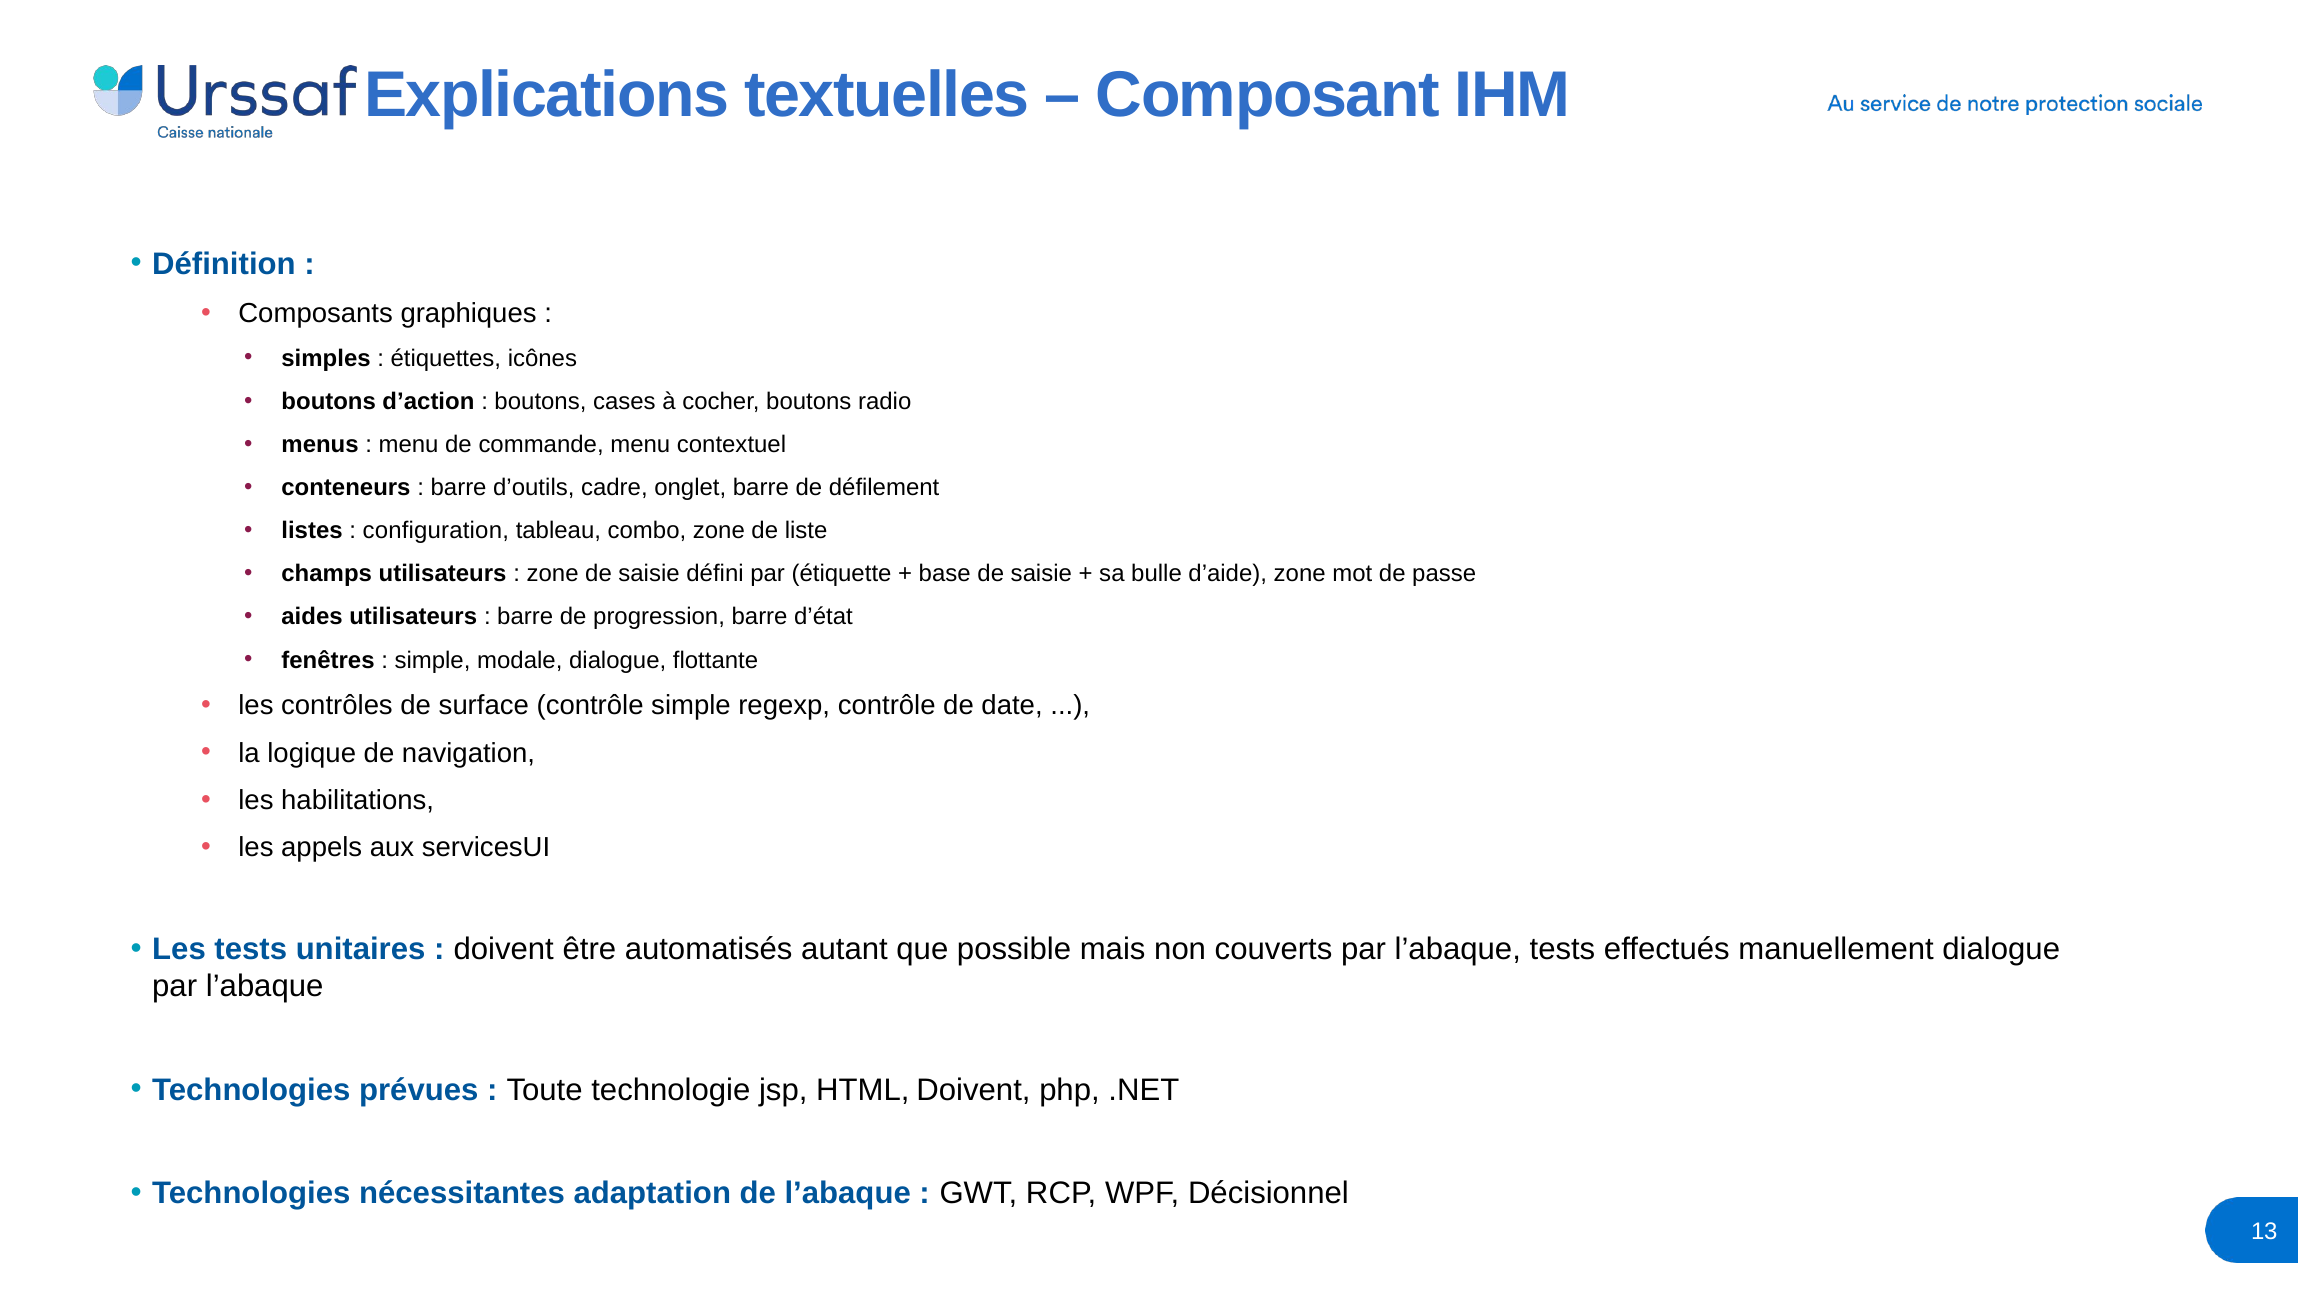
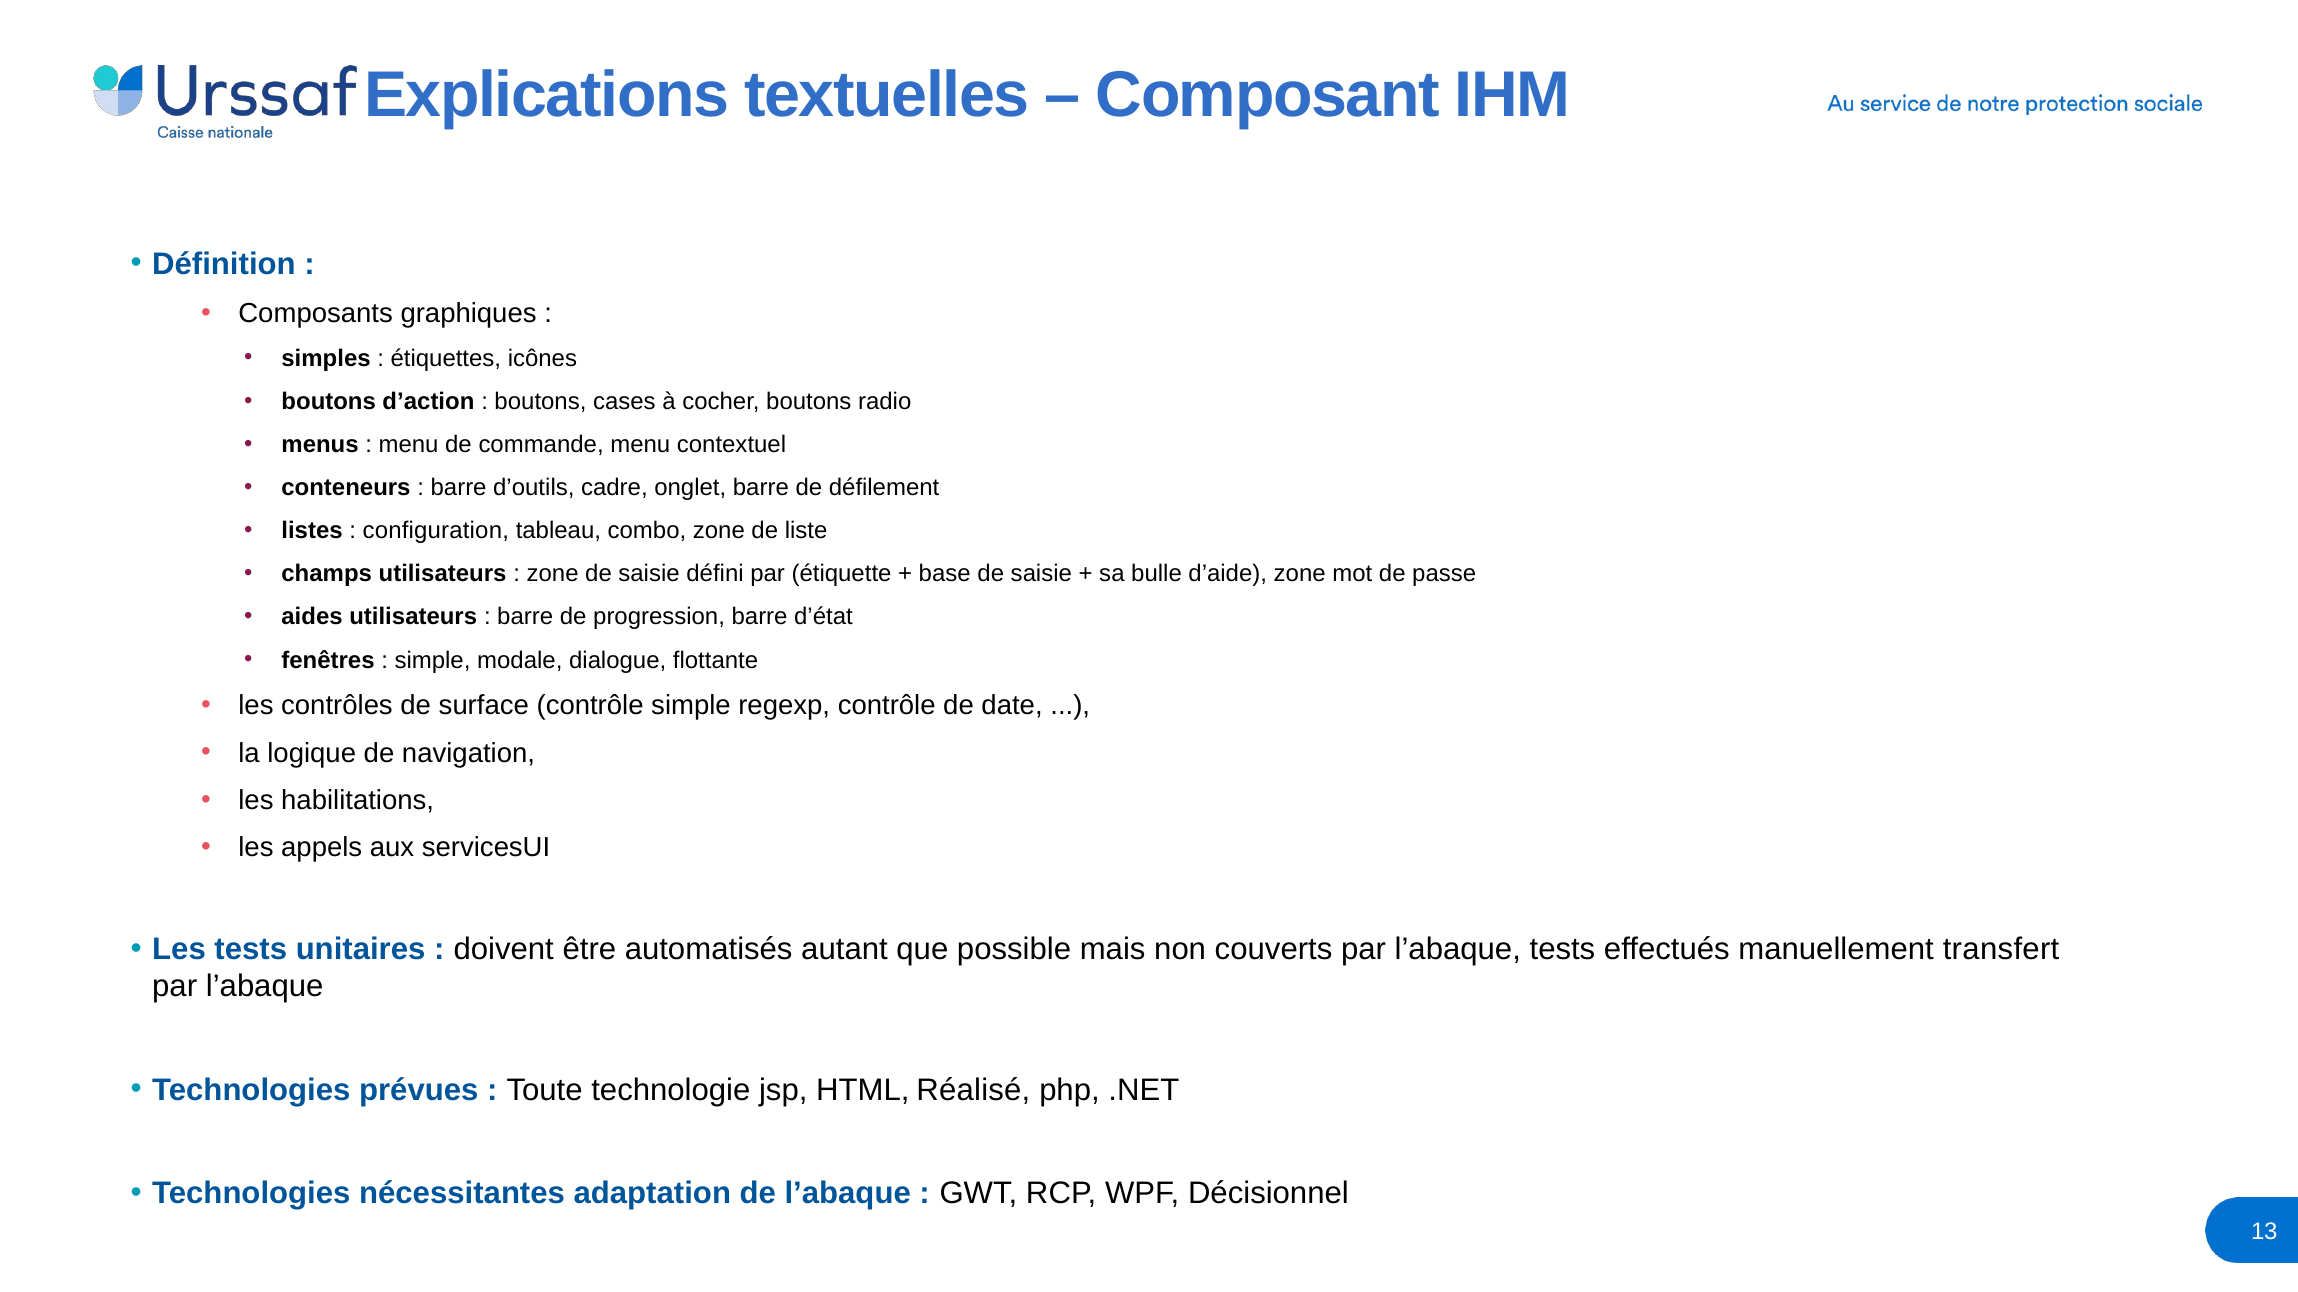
manuellement dialogue: dialogue -> transfert
HTML Doivent: Doivent -> Réalisé
